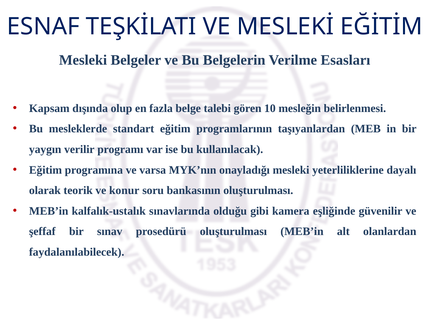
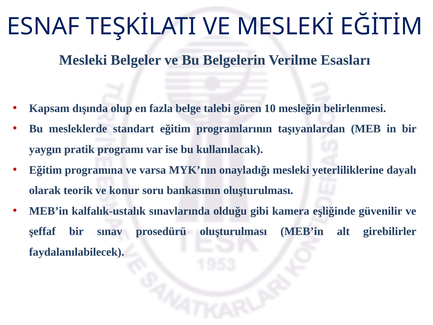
verilir: verilir -> pratik
olanlardan: olanlardan -> girebilirler
